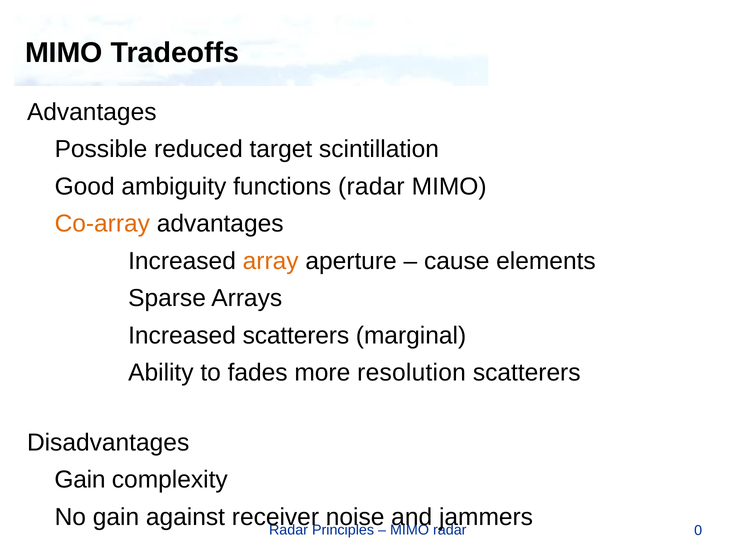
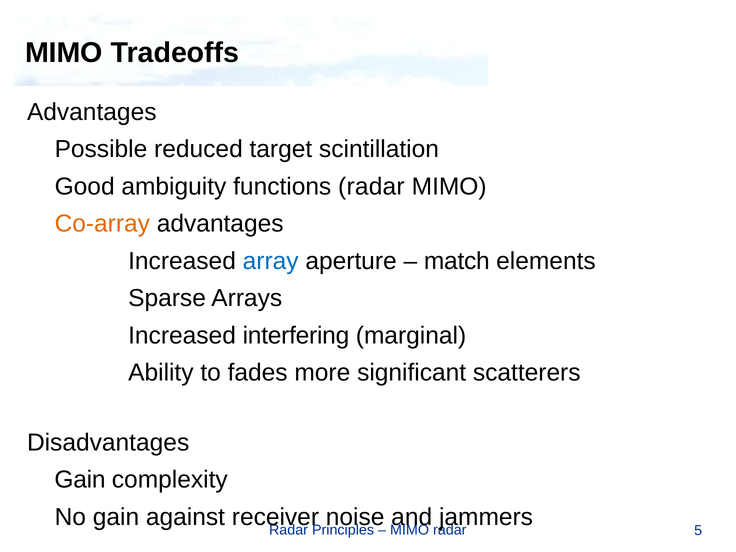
array colour: orange -> blue
cause: cause -> match
Increased scatterers: scatterers -> interfering
resolution: resolution -> significant
0: 0 -> 5
